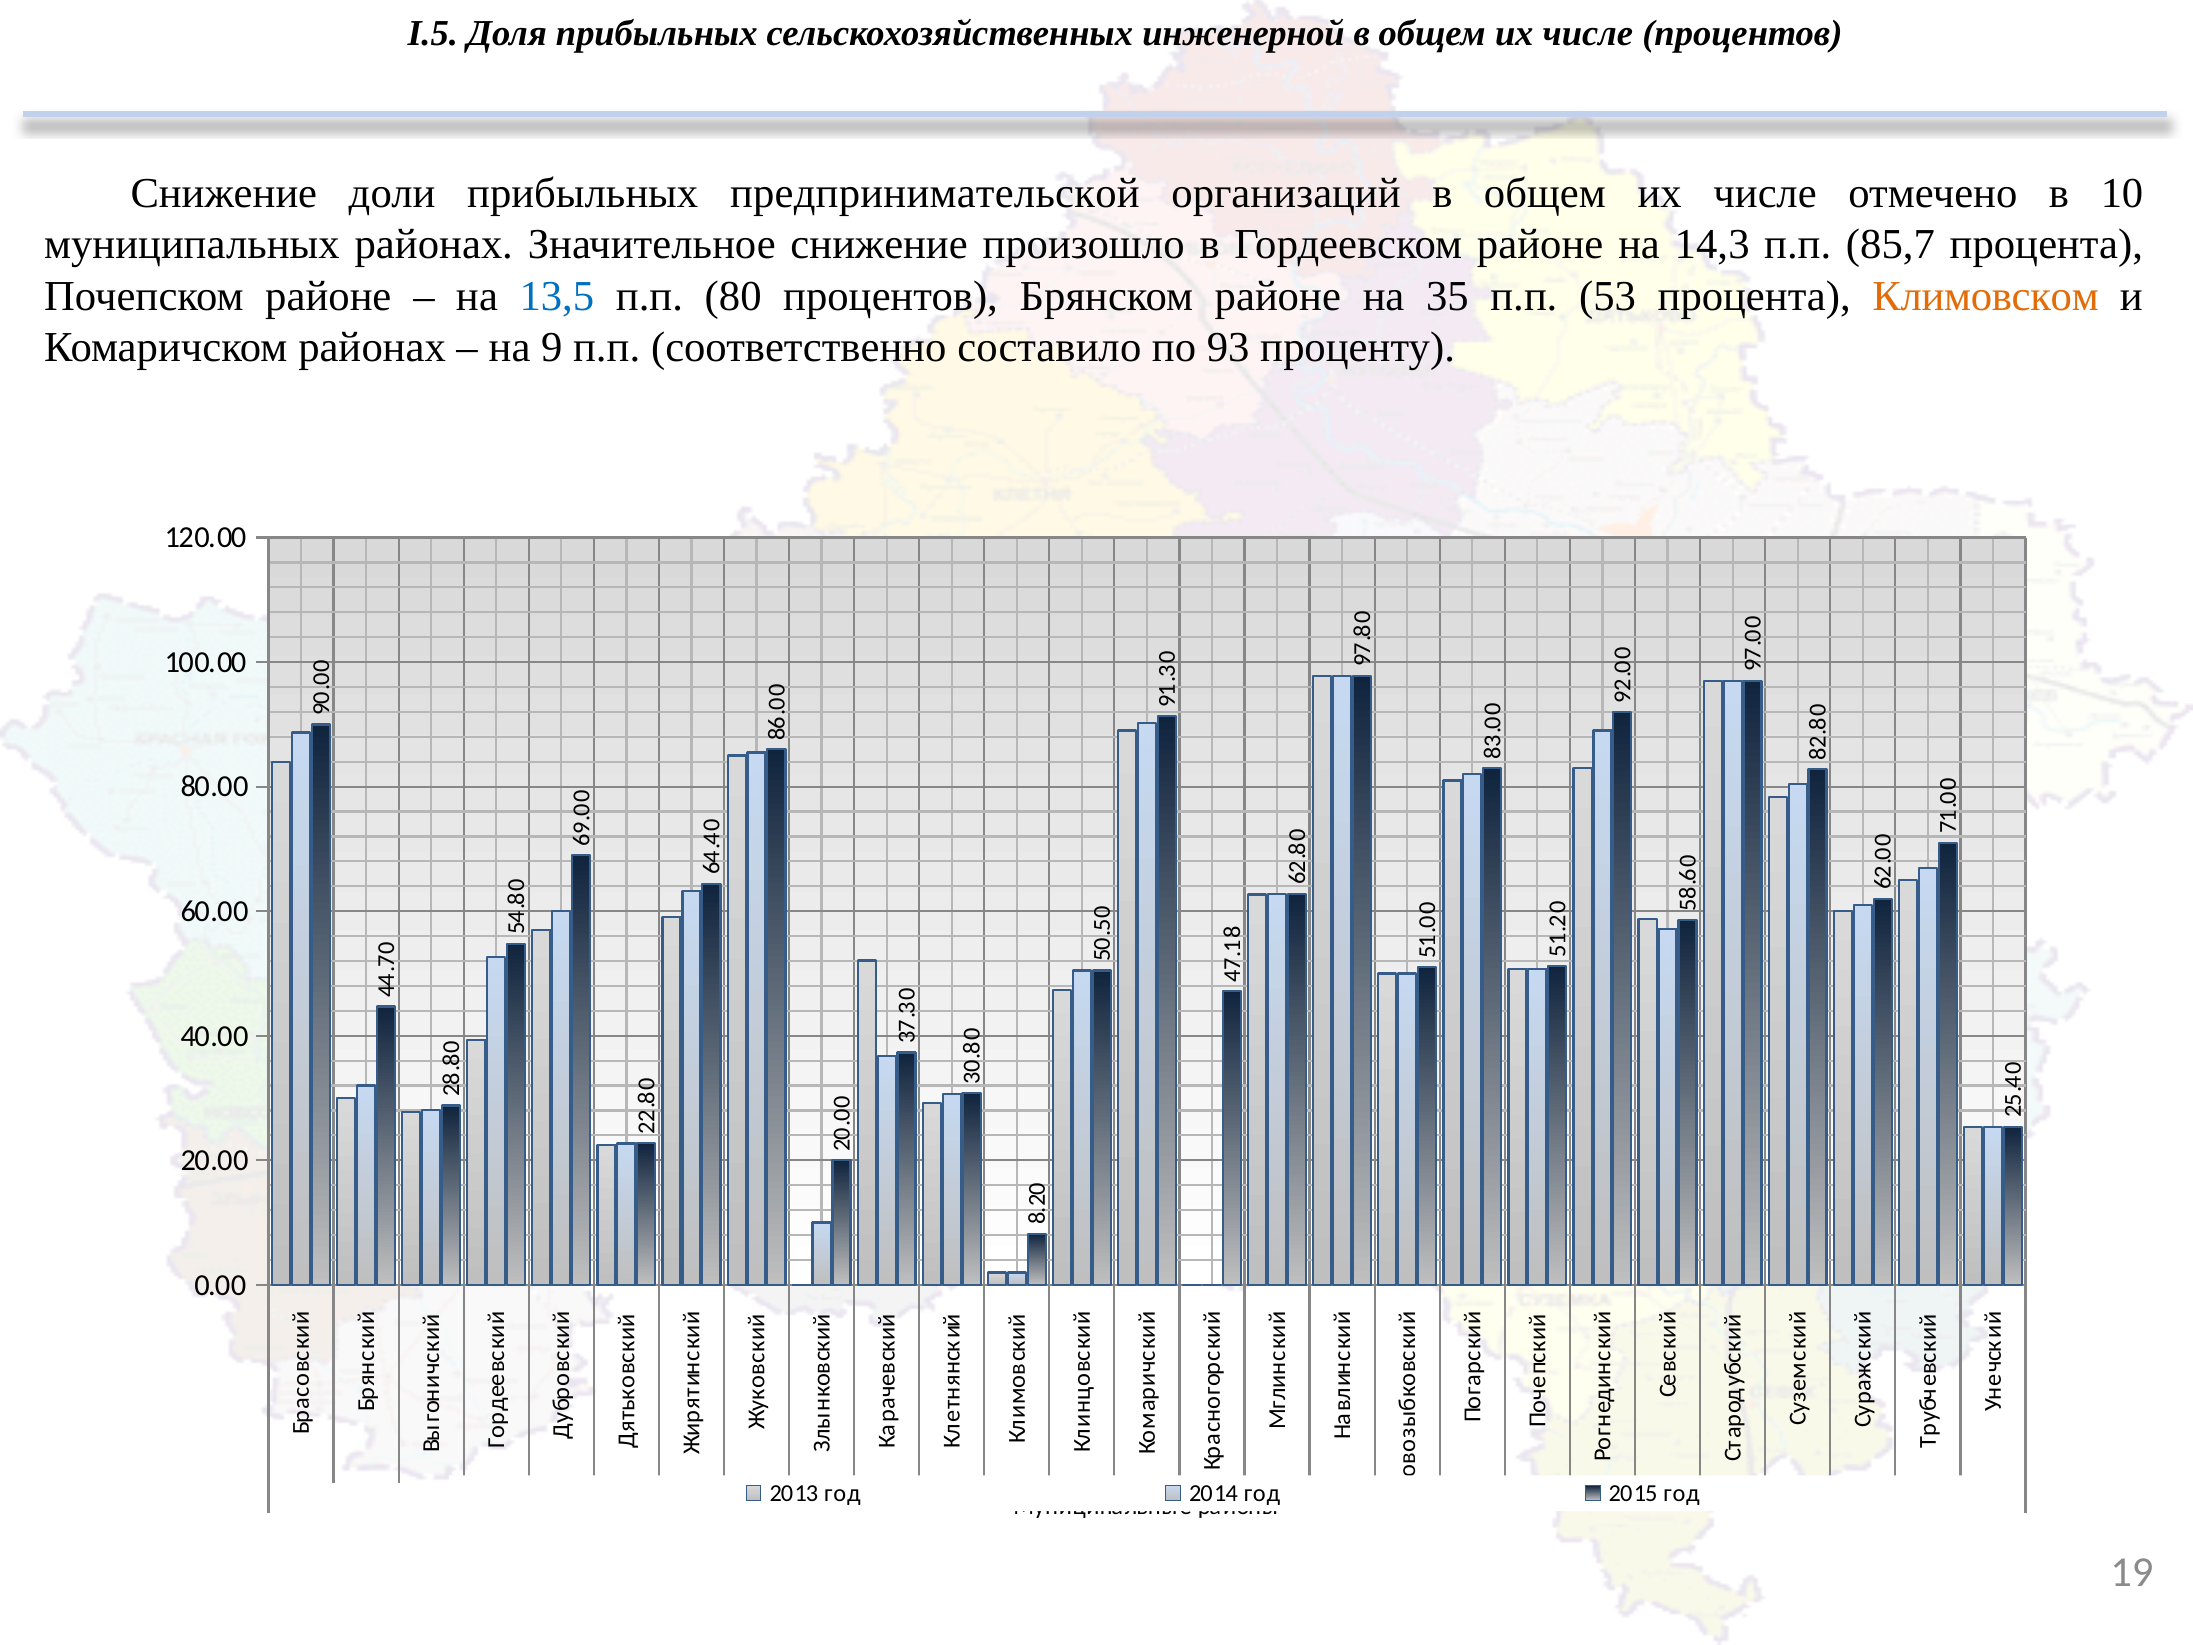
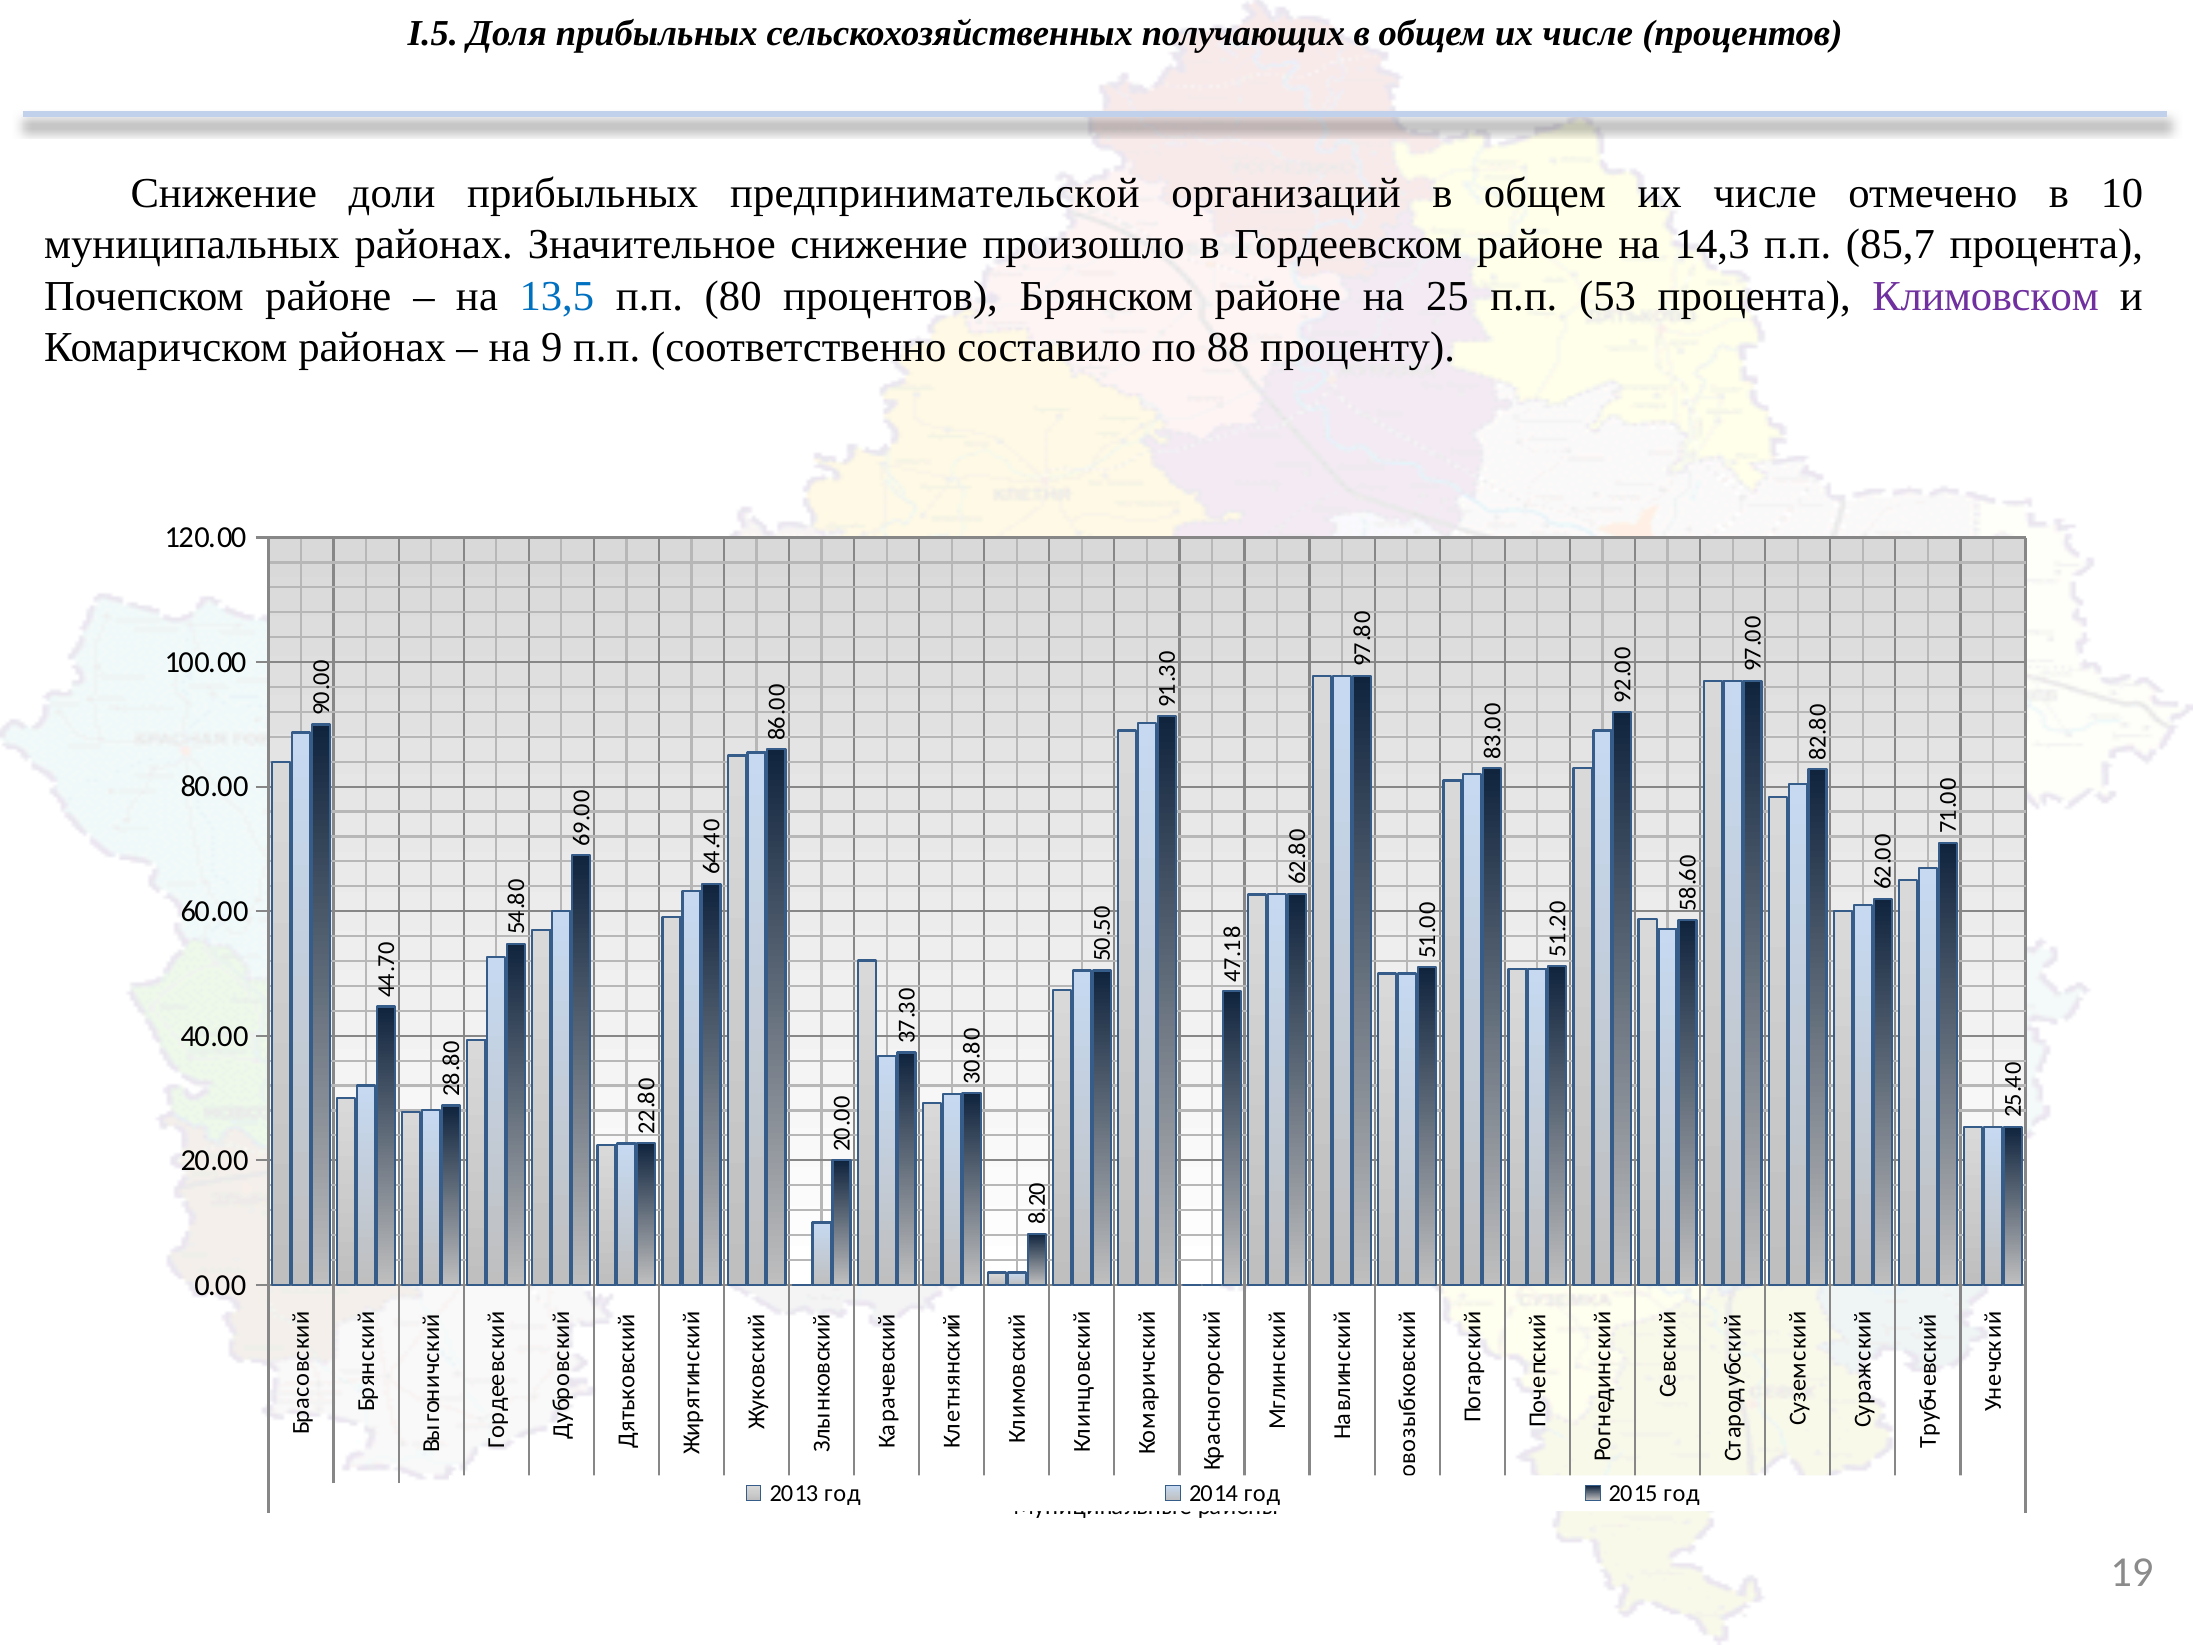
инженерной: инженерной -> получающих
35: 35 -> 25
Климовском colour: orange -> purple
93: 93 -> 88
